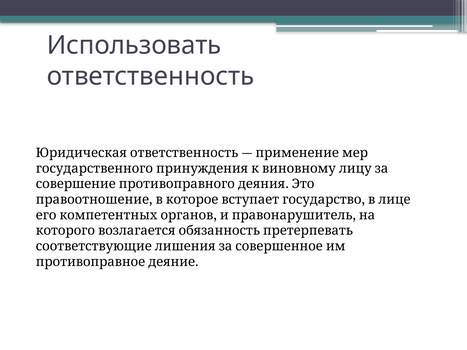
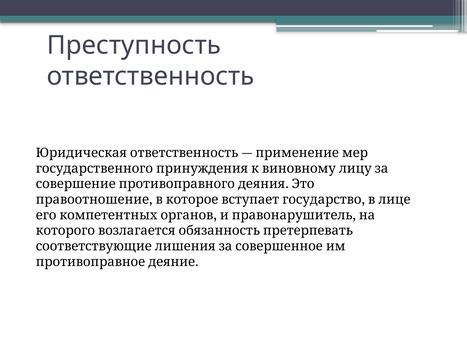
Использовать: Использовать -> Преступность
